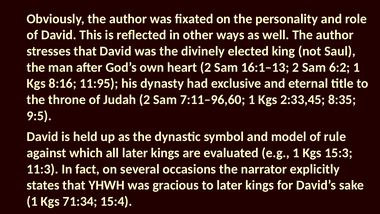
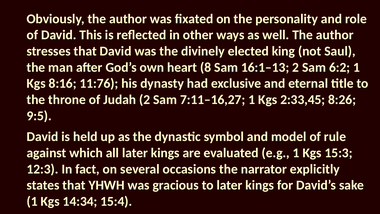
heart 2: 2 -> 8
11:95: 11:95 -> 11:76
7:11–96,60: 7:11–96,60 -> 7:11–16,27
8:35: 8:35 -> 8:26
11:3: 11:3 -> 12:3
71:34: 71:34 -> 14:34
